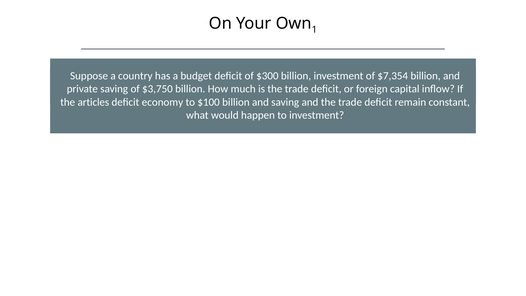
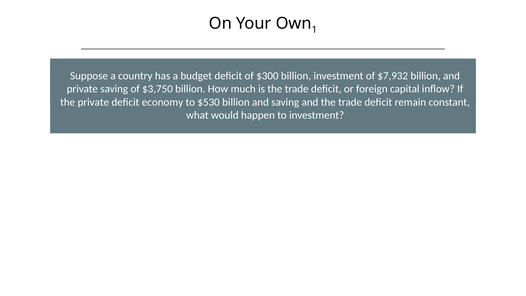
$7,354: $7,354 -> $7,932
the articles: articles -> private
$100: $100 -> $530
